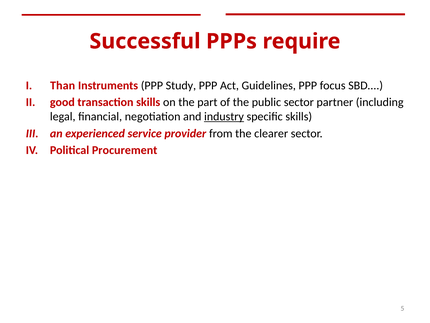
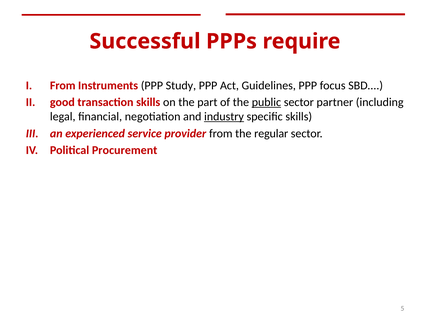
Than at (63, 85): Than -> From
public underline: none -> present
clearer: clearer -> regular
